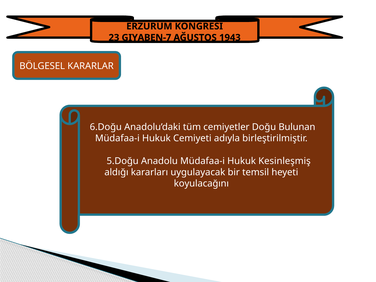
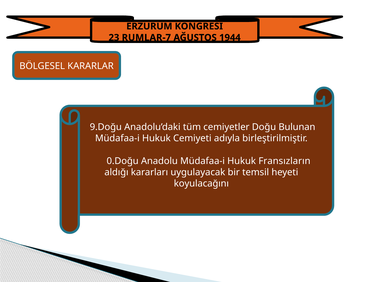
GIYABEN-7: GIYABEN-7 -> RUMLAR-7
1943: 1943 -> 1944
6.Doğu: 6.Doğu -> 9.Doğu
5.Doğu: 5.Doğu -> 0.Doğu
Kesinleşmiş: Kesinleşmiş -> Fransızların
